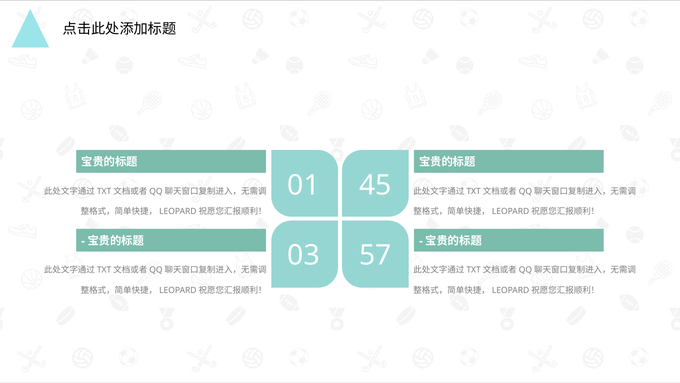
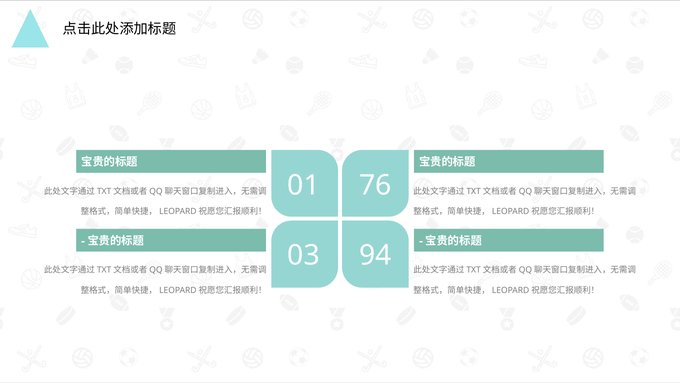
45: 45 -> 76
57: 57 -> 94
